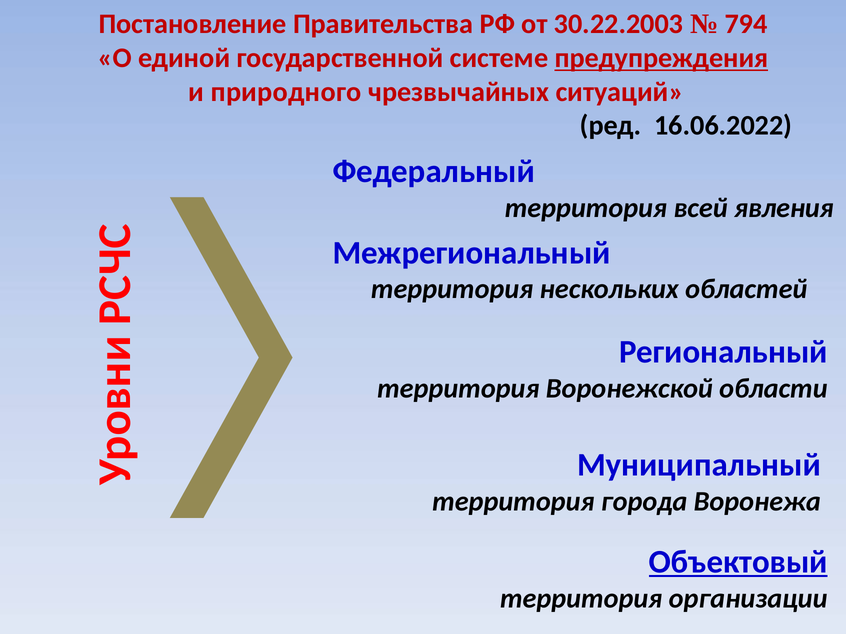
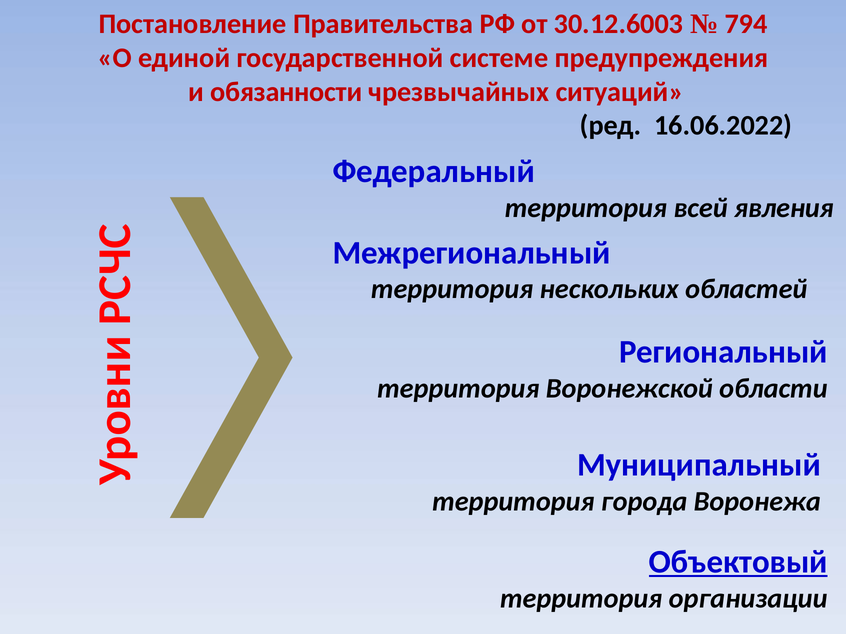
30.22.2003: 30.22.2003 -> 30.12.6003
предупреждения underline: present -> none
природного: природного -> обязанности
